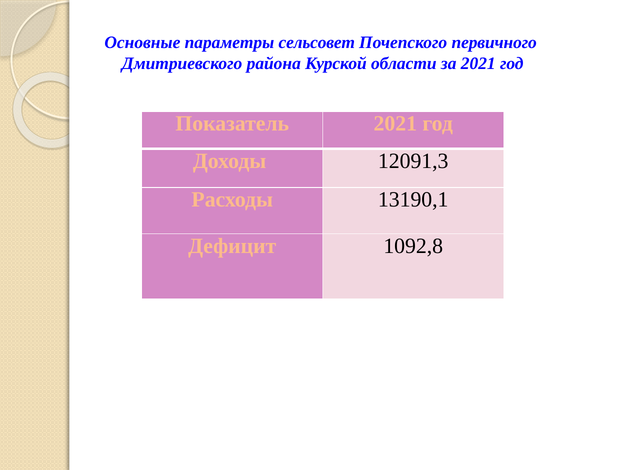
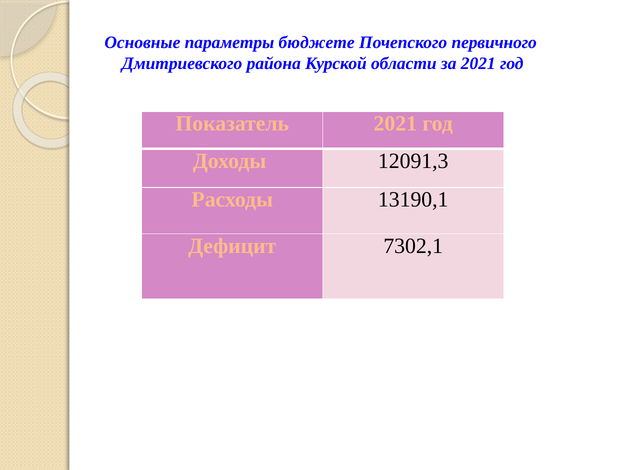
сельсовет: сельсовет -> бюджете
1092,8: 1092,8 -> 7302,1
